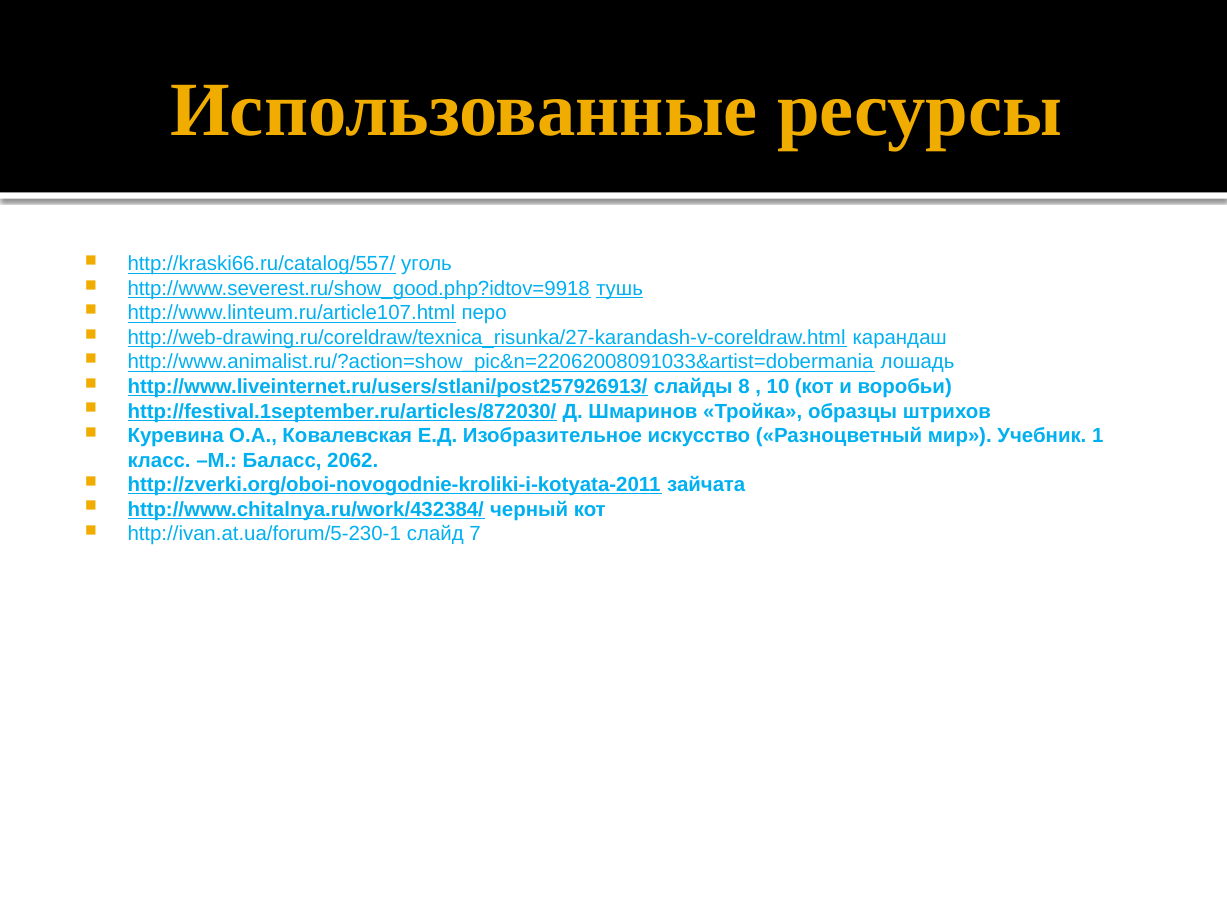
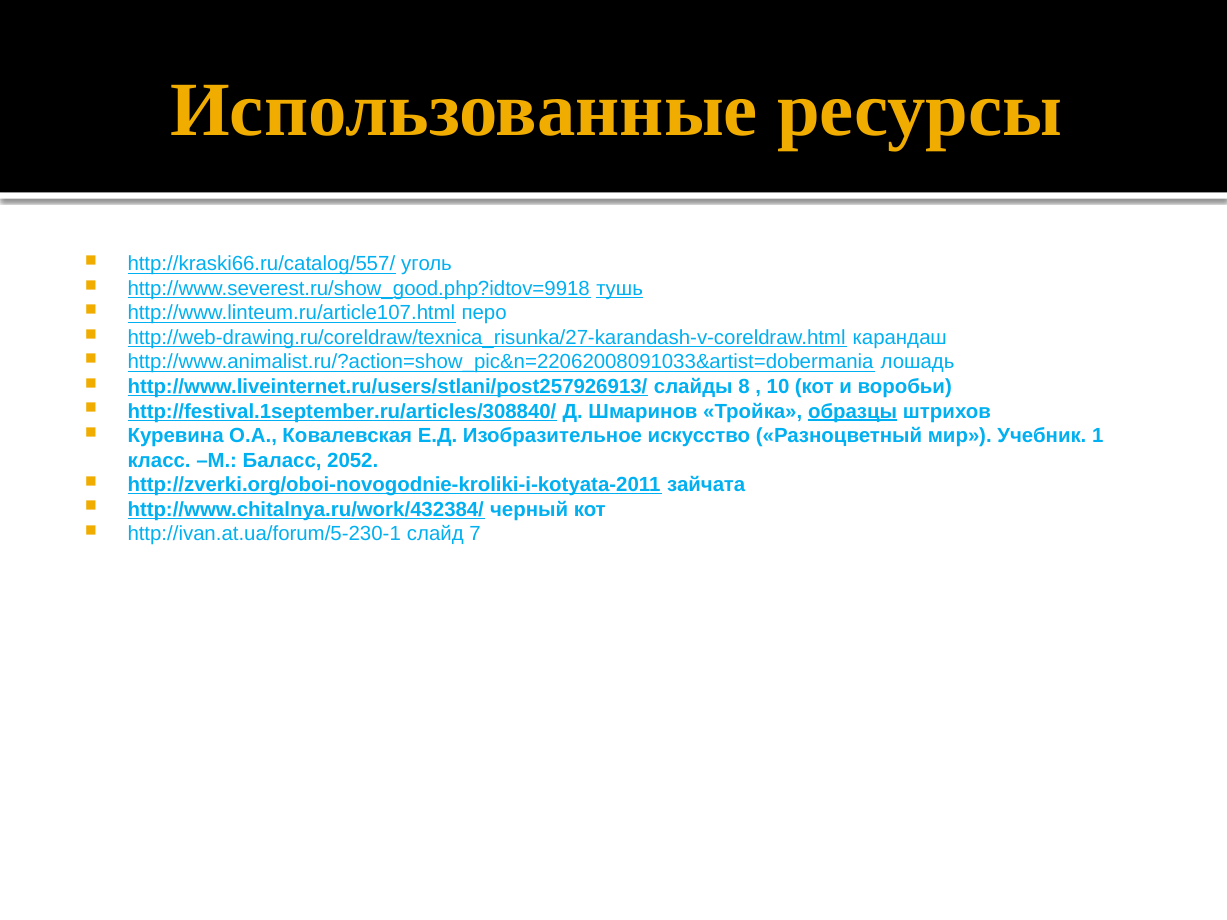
http://festival.1september.ru/articles/872030/: http://festival.1september.ru/articles/872030/ -> http://festival.1september.ru/articles/308840/
образцы underline: none -> present
2062: 2062 -> 2052
